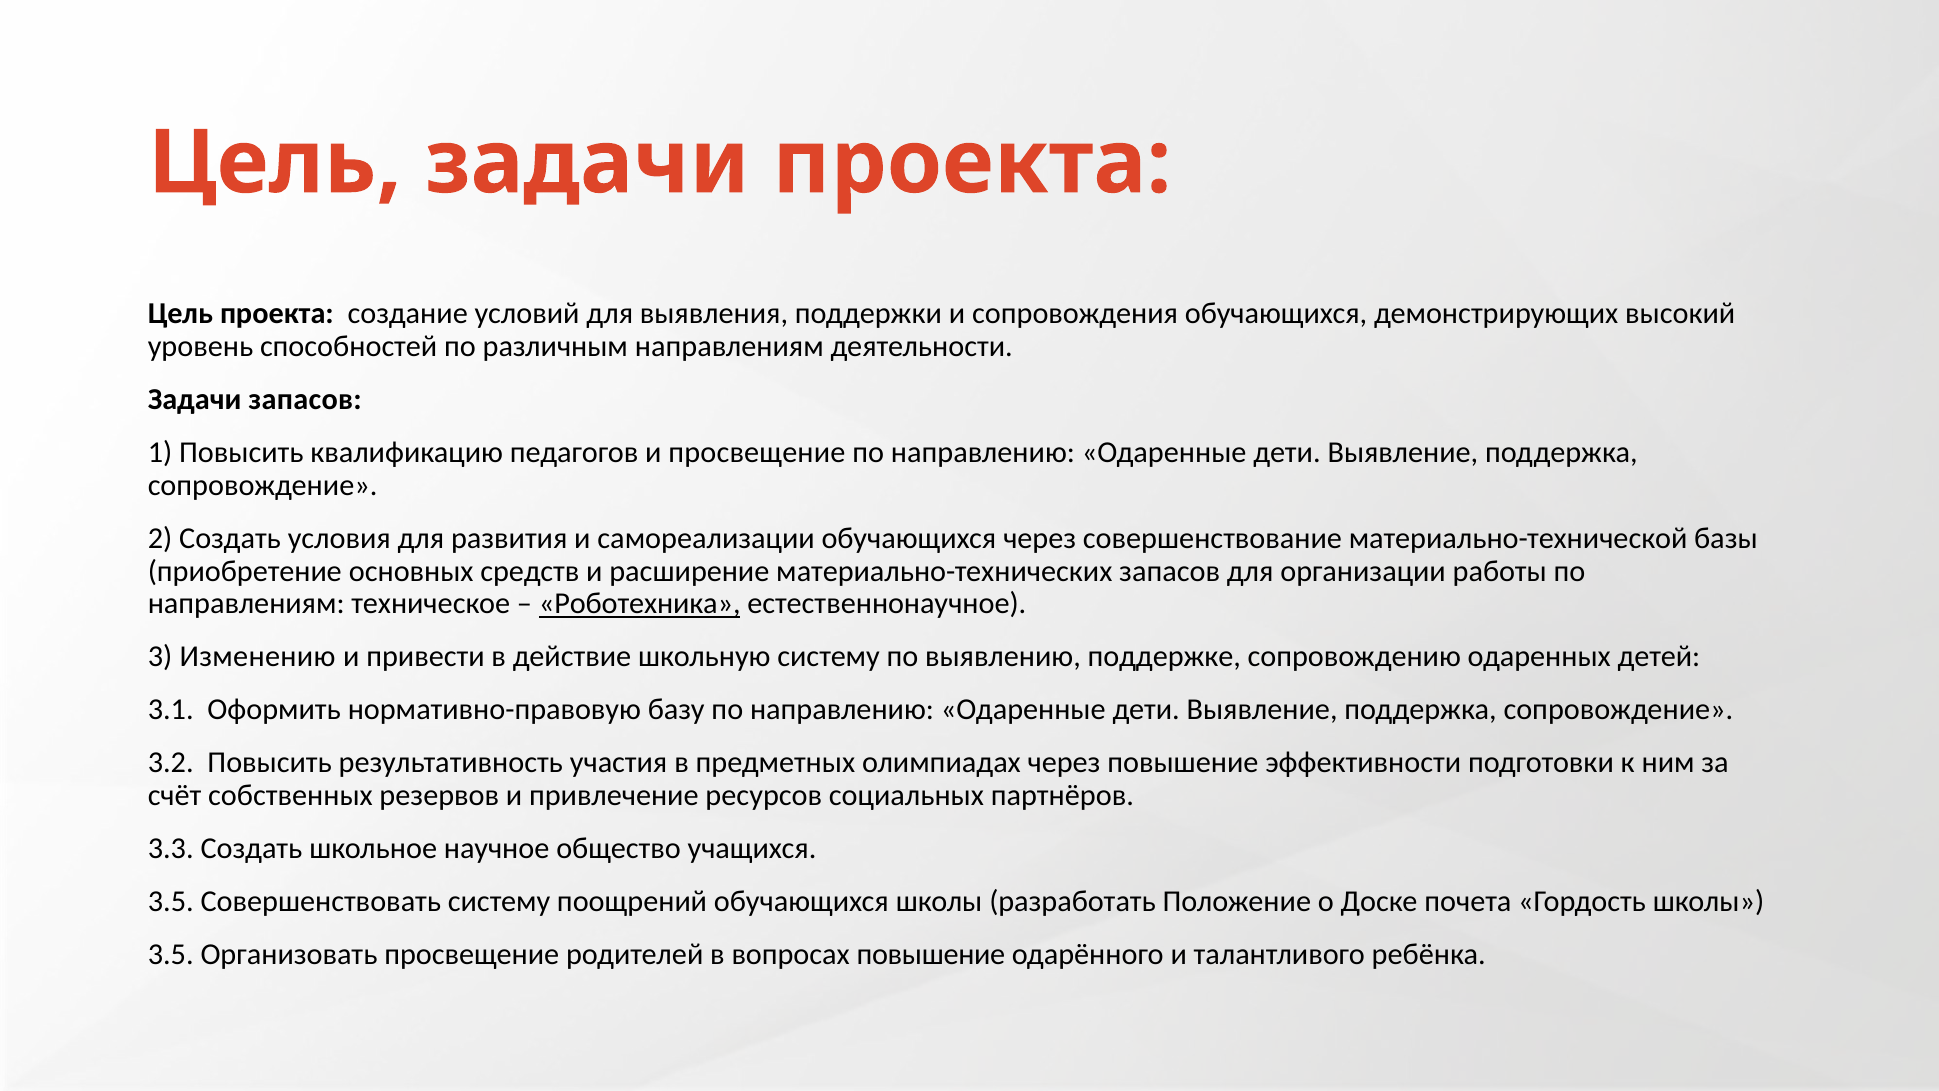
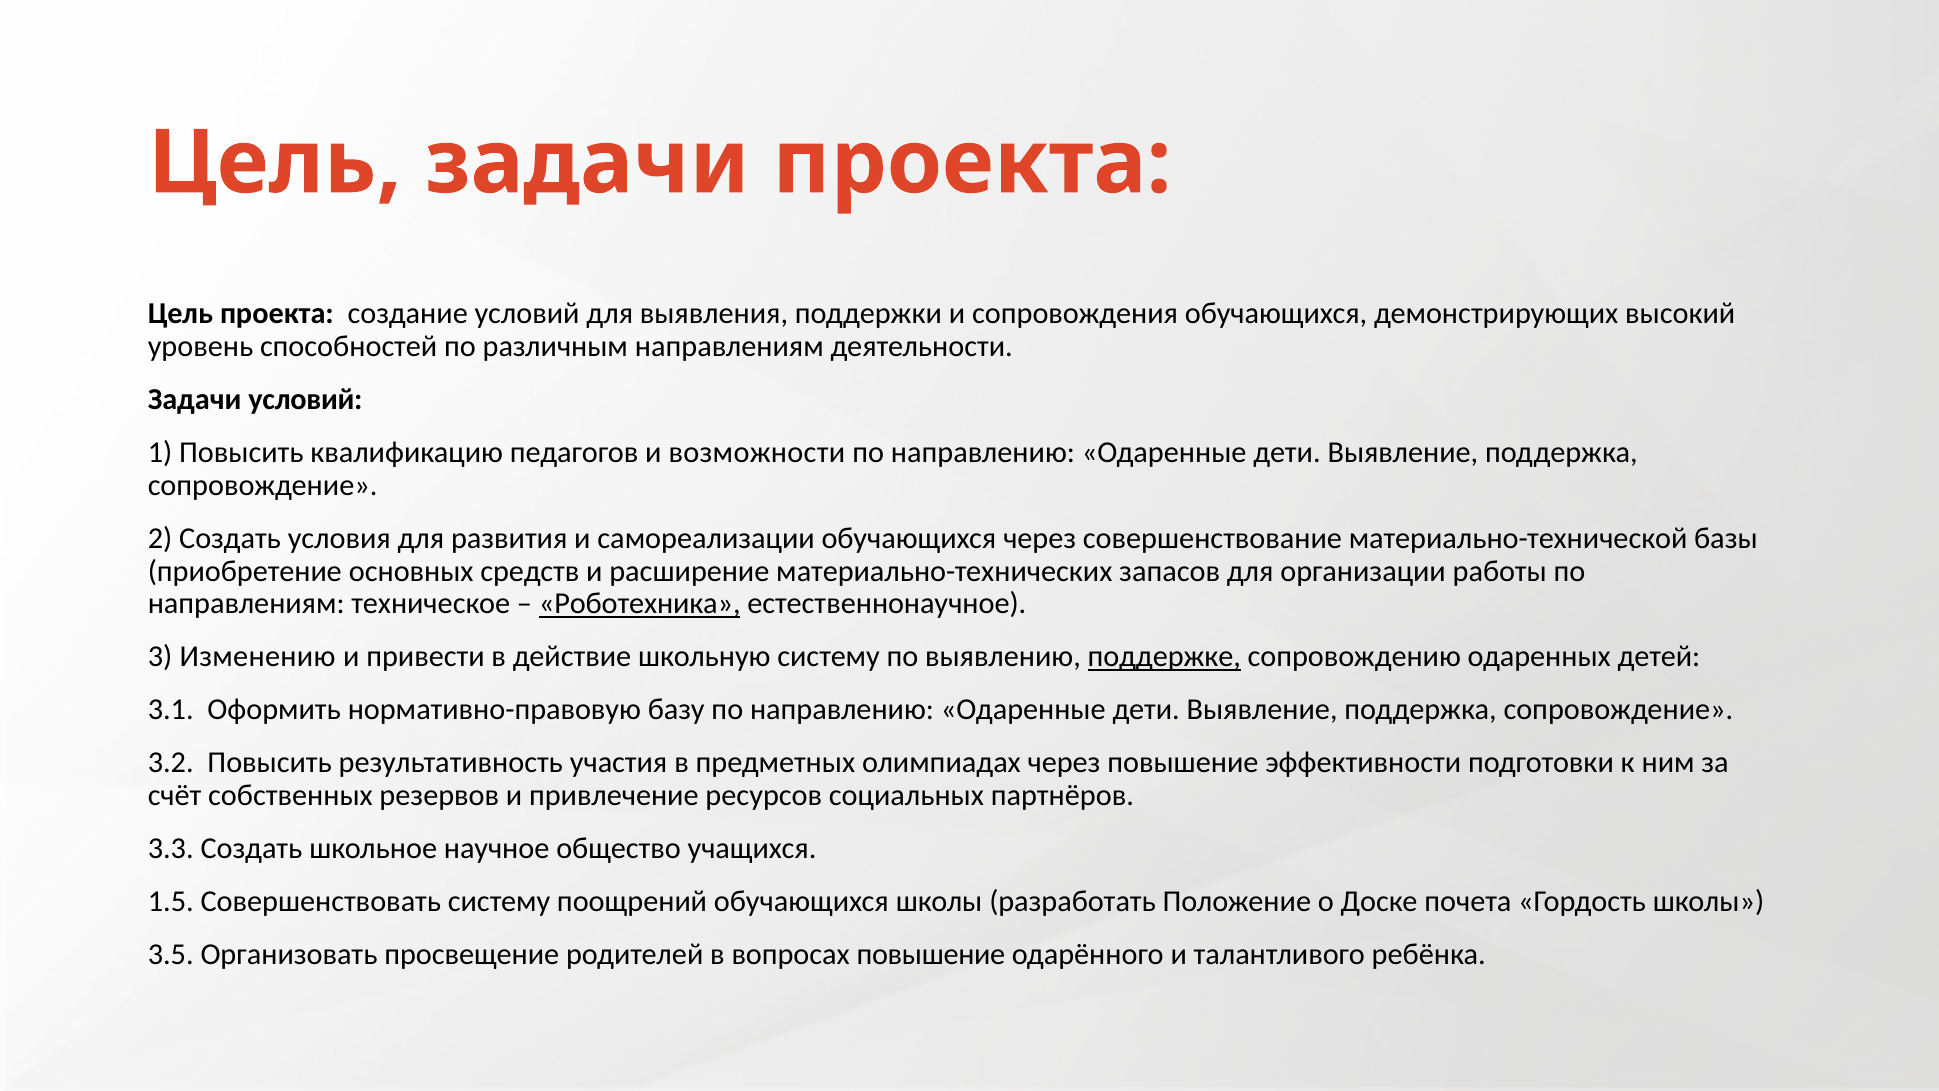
Задачи запасов: запасов -> условий
и просвещение: просвещение -> возможности
поддержке underline: none -> present
3.5 at (171, 901): 3.5 -> 1.5
